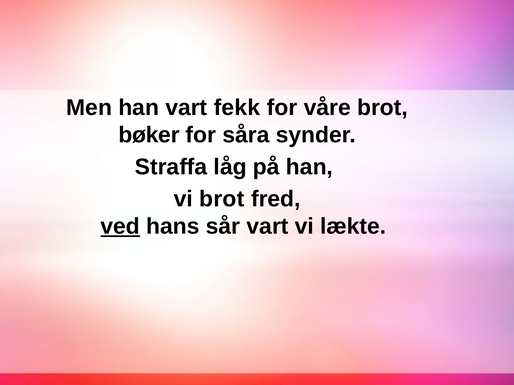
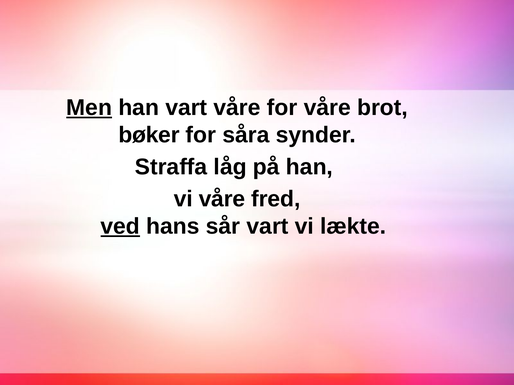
Men underline: none -> present
vart fekk: fekk -> våre
vi brot: brot -> våre
